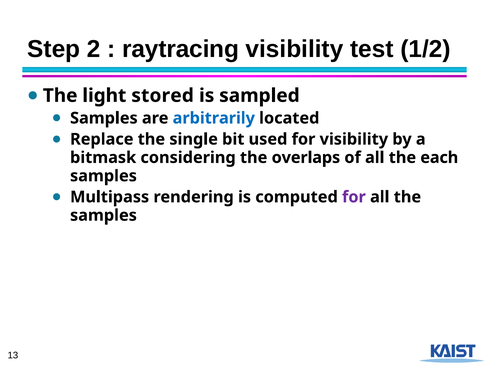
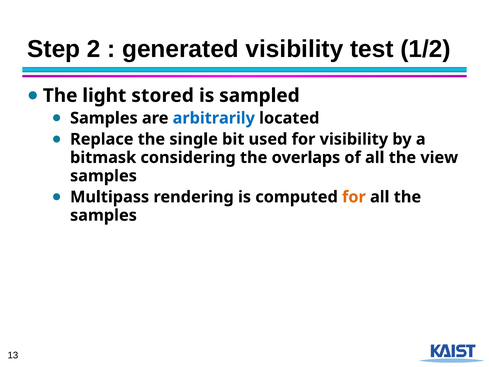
raytracing: raytracing -> generated
each: each -> view
for at (354, 197) colour: purple -> orange
